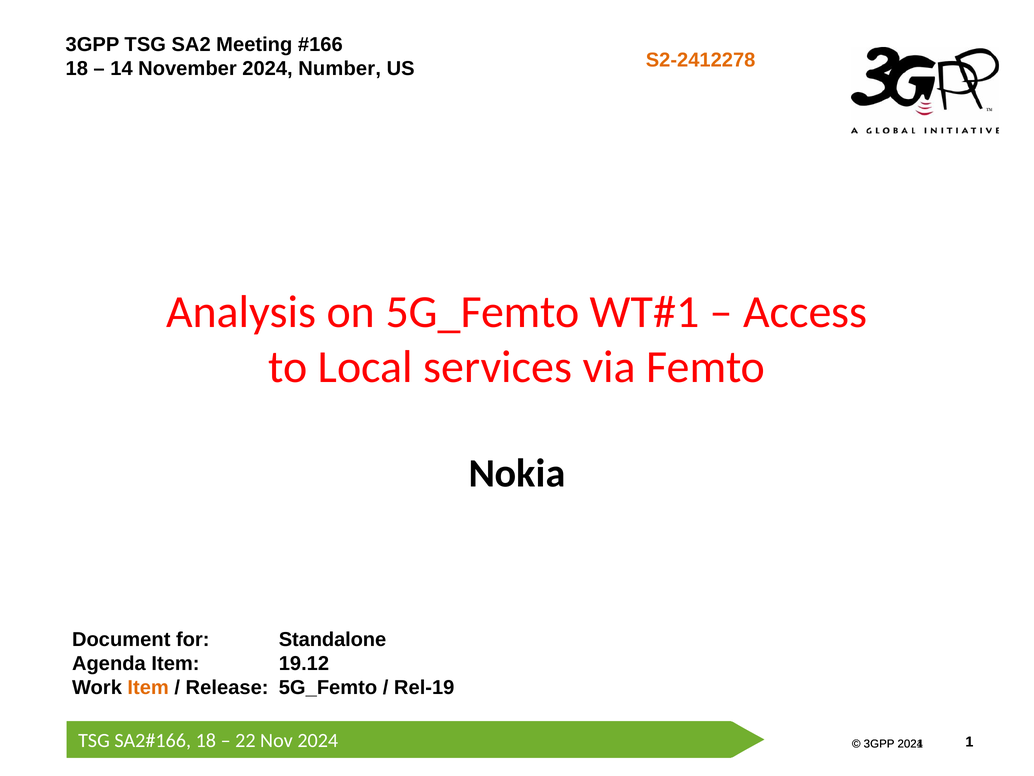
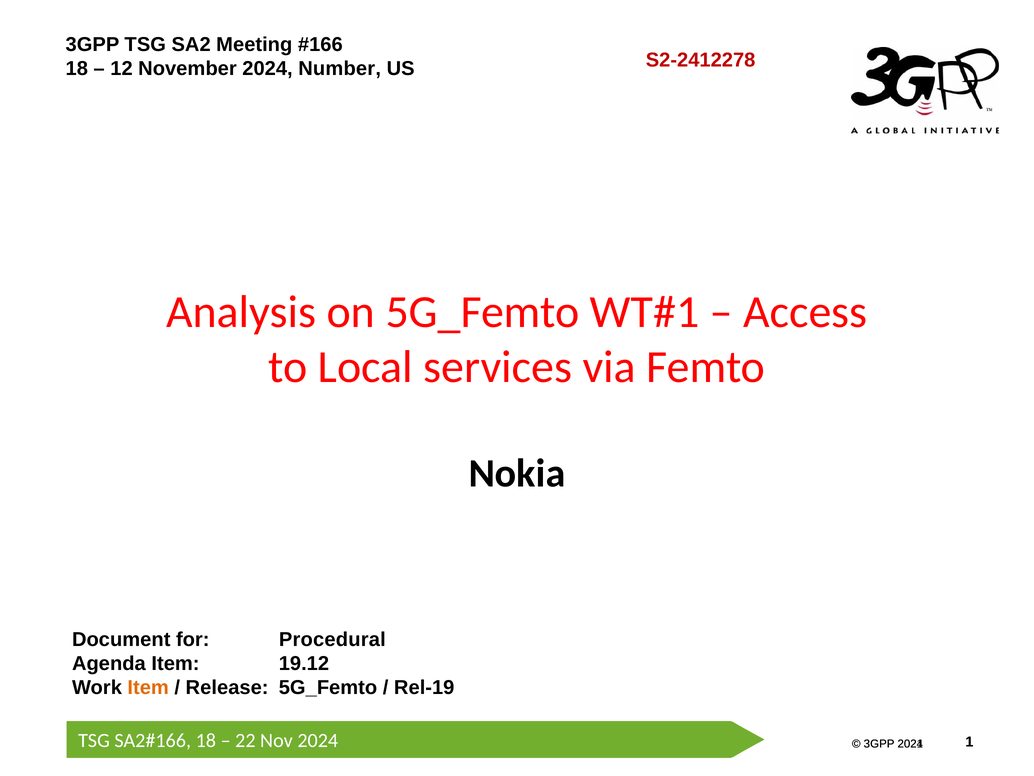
14: 14 -> 12
S2-2412278 colour: orange -> red
Standalone: Standalone -> Procedural
